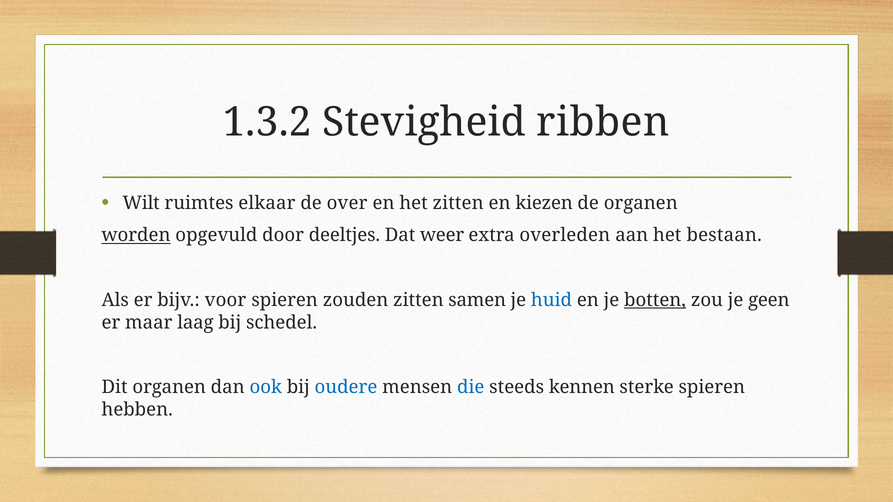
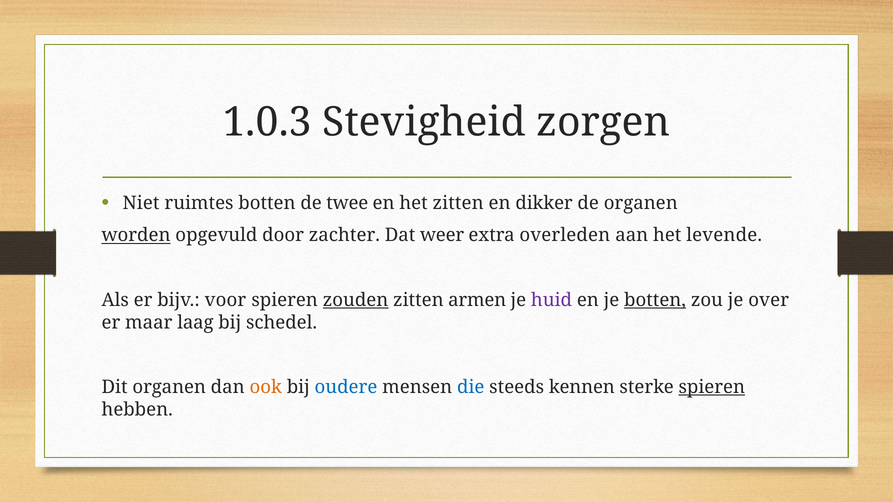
1.3.2: 1.3.2 -> 1.0.3
ribben: ribben -> zorgen
Wilt: Wilt -> Niet
ruimtes elkaar: elkaar -> botten
over: over -> twee
kiezen: kiezen -> dikker
deeltjes: deeltjes -> zachter
bestaan: bestaan -> levende
zouden underline: none -> present
samen: samen -> armen
huid colour: blue -> purple
geen: geen -> over
ook colour: blue -> orange
spieren at (712, 387) underline: none -> present
